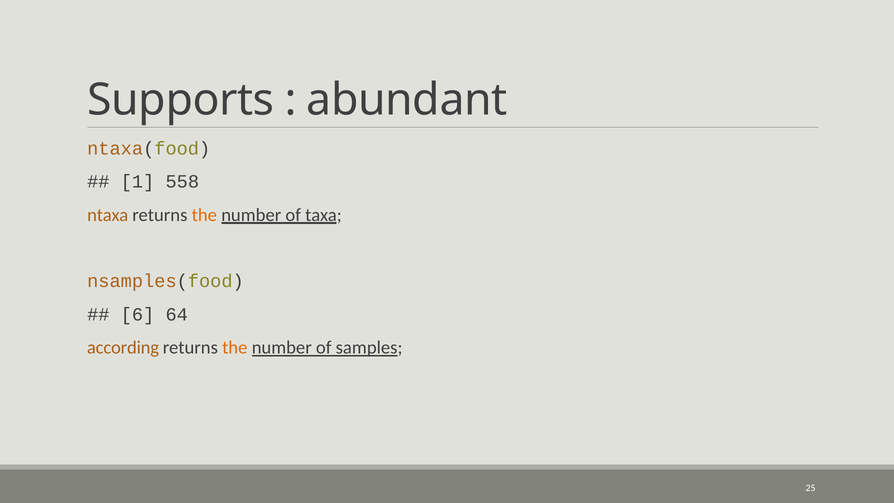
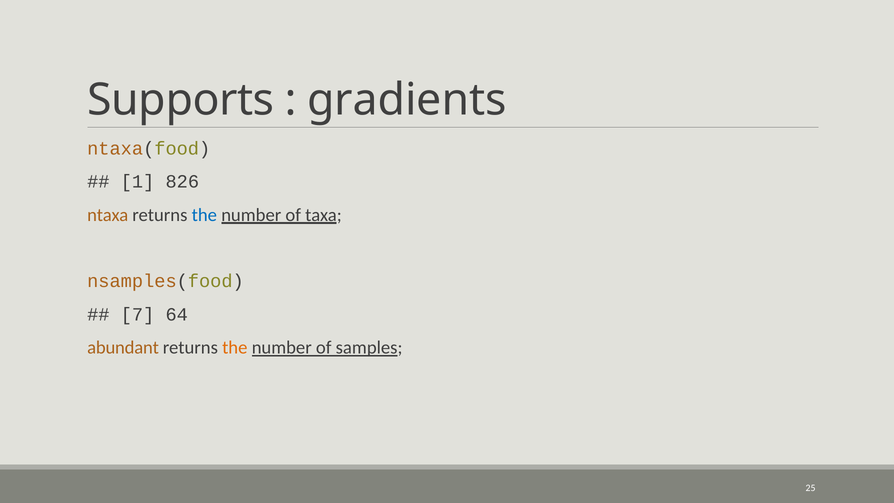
abundant: abundant -> gradients
558: 558 -> 826
the at (204, 215) colour: orange -> blue
6: 6 -> 7
according: according -> abundant
